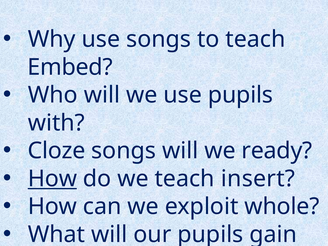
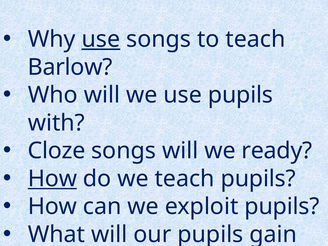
use at (101, 39) underline: none -> present
Embed: Embed -> Barlow
teach insert: insert -> pupils
exploit whole: whole -> pupils
